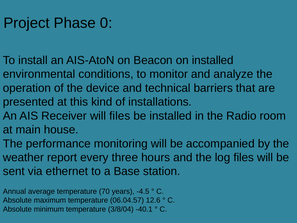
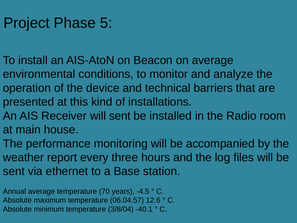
0: 0 -> 5
on installed: installed -> average
will files: files -> sent
